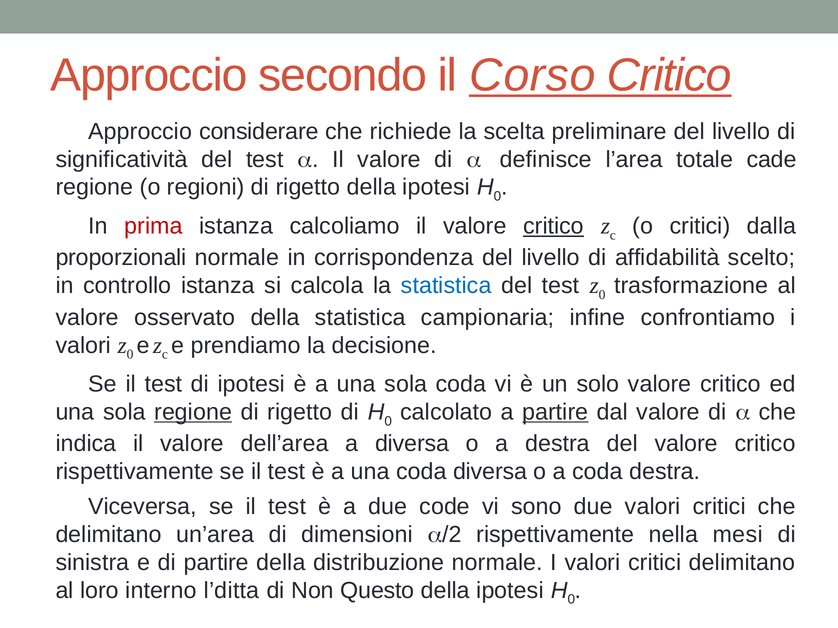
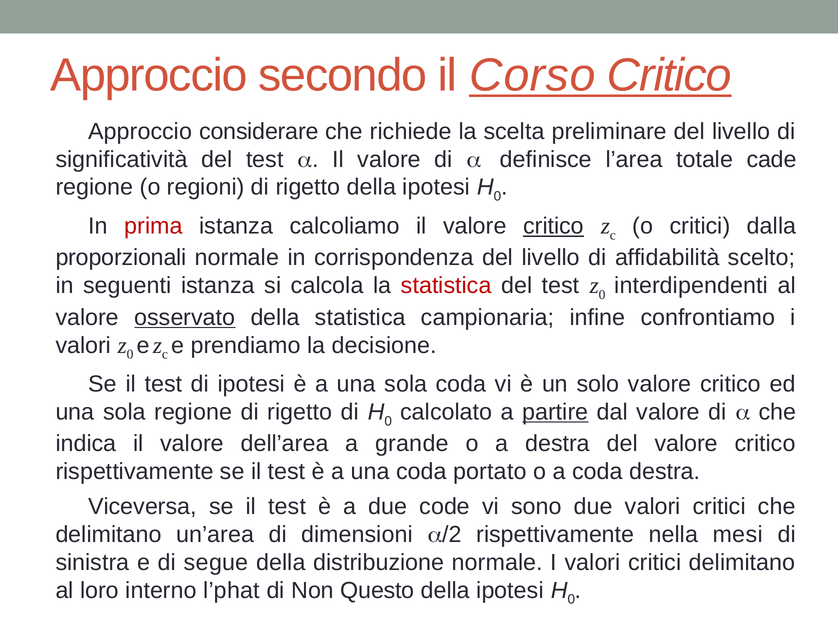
controllo: controllo -> seguenti
statistica at (446, 286) colour: blue -> red
trasformazione: trasformazione -> interdipendenti
osservato underline: none -> present
regione at (193, 412) underline: present -> none
a diversa: diversa -> grande
coda diversa: diversa -> portato
di partire: partire -> segue
l’ditta: l’ditta -> l’phat
